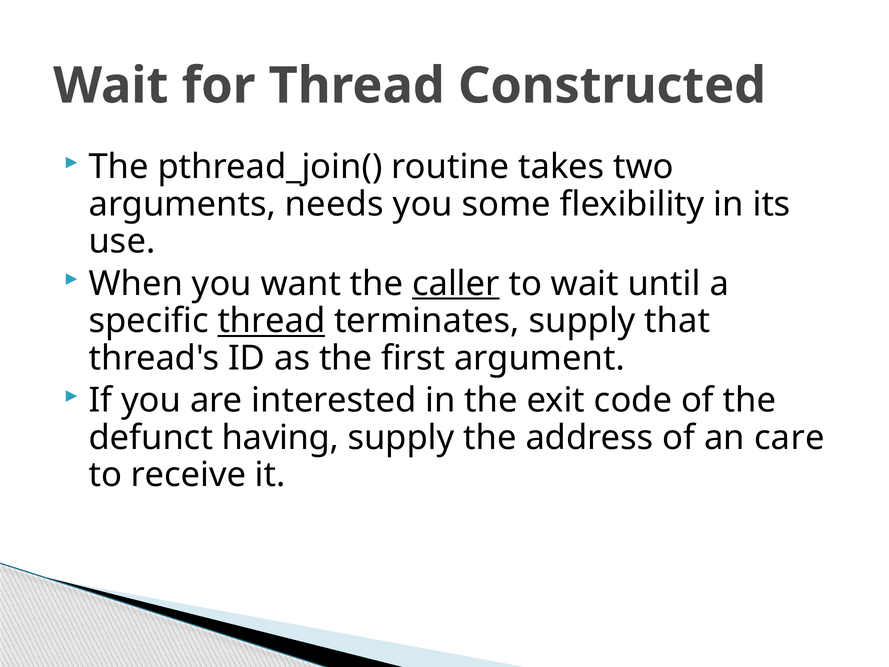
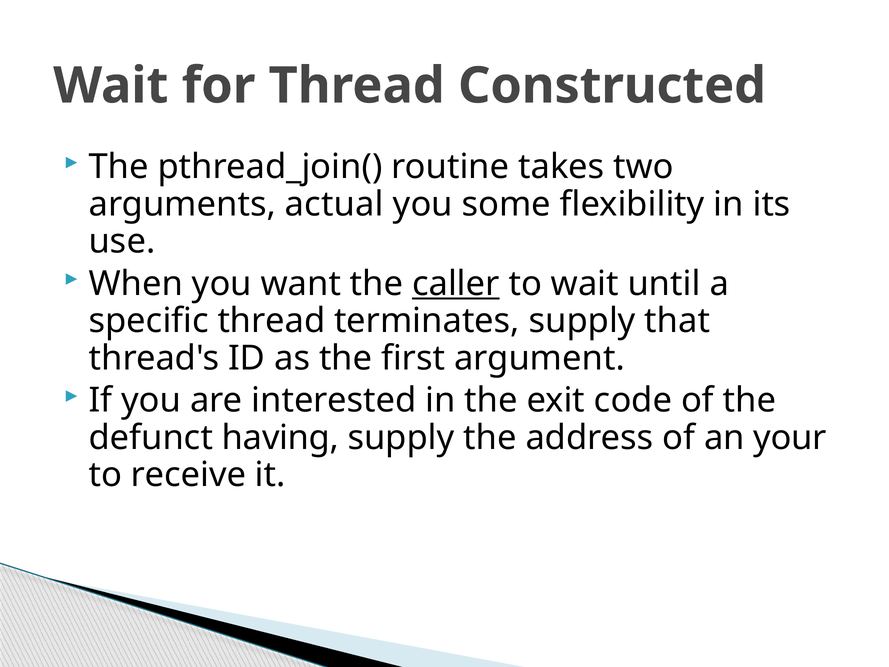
needs: needs -> actual
thread at (271, 321) underline: present -> none
care: care -> your
